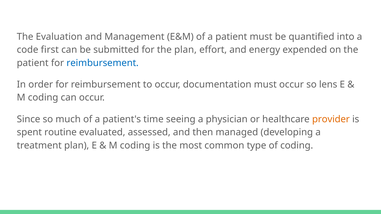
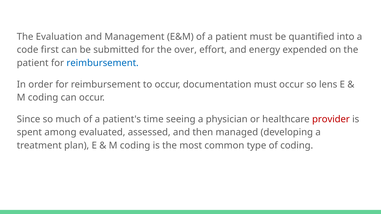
the plan: plan -> over
provider colour: orange -> red
routine: routine -> among
